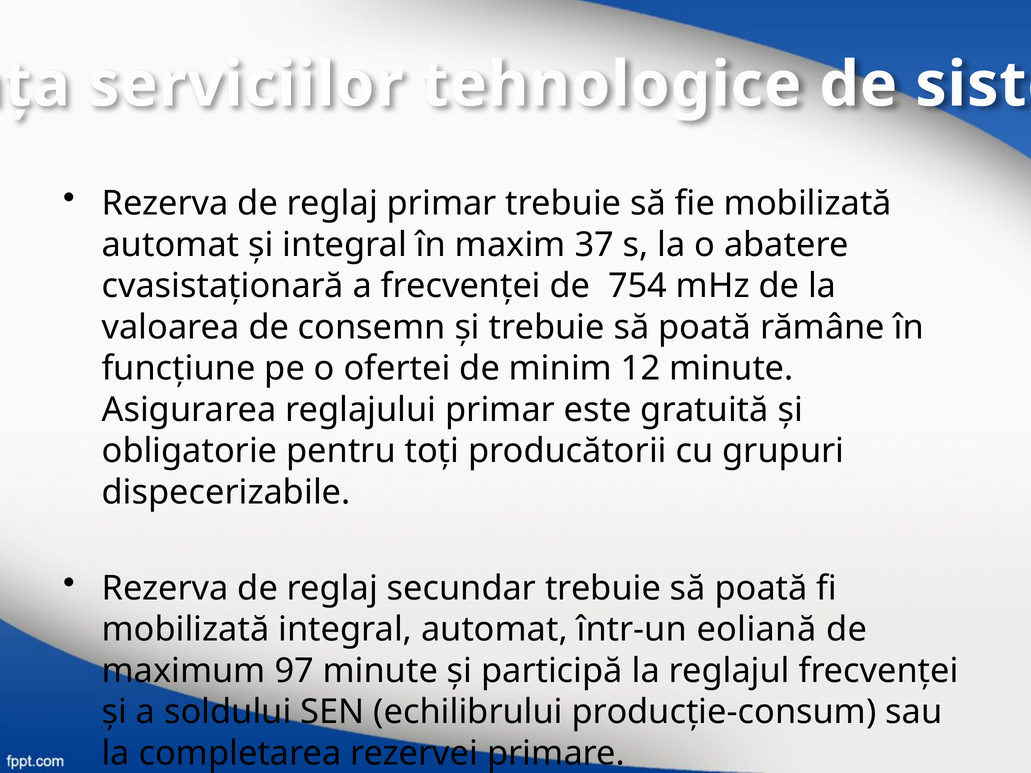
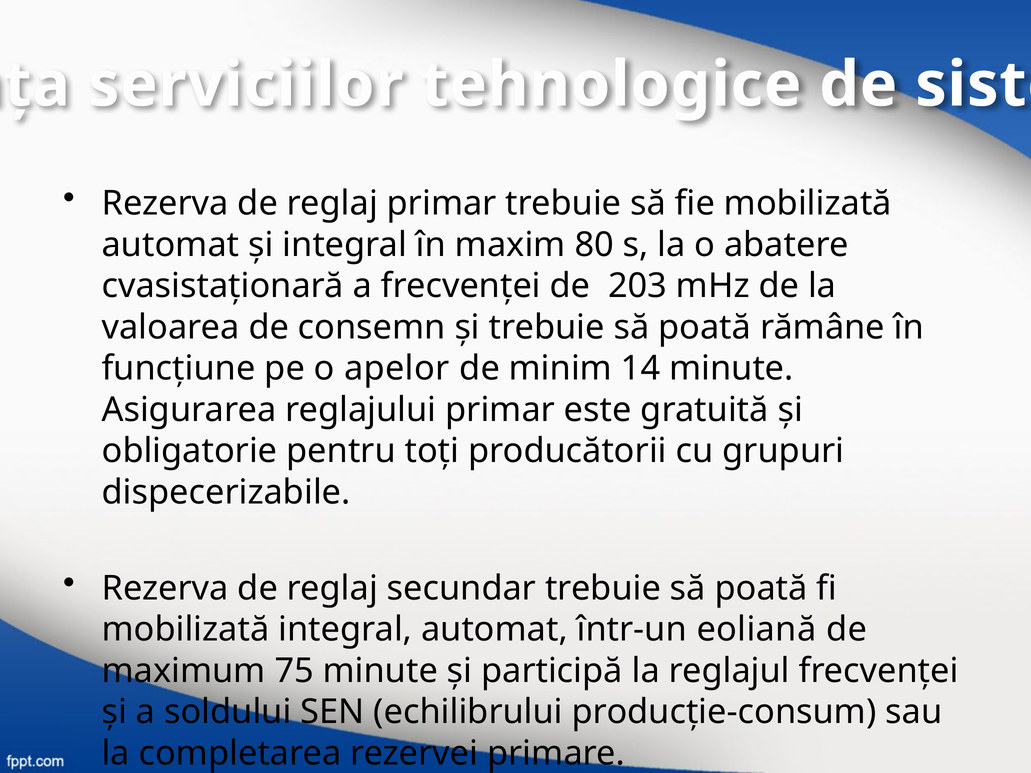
37: 37 -> 80
754: 754 -> 203
ofertei: ofertei -> apelor
12: 12 -> 14
97: 97 -> 75
